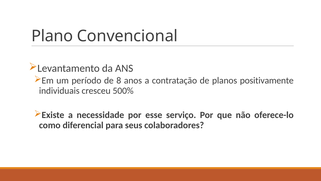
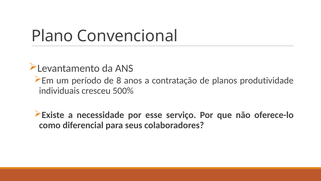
positivamente: positivamente -> produtividade
